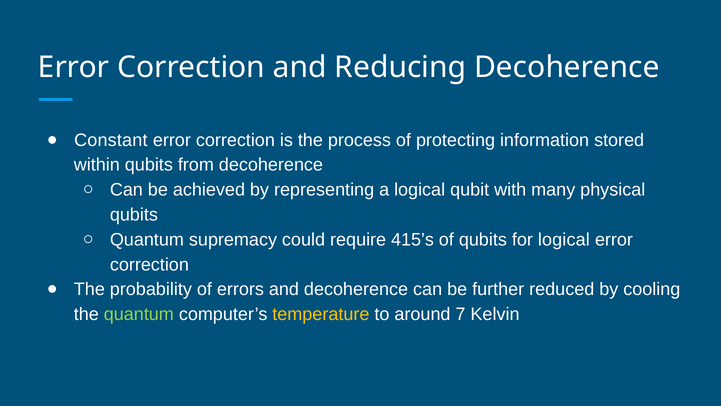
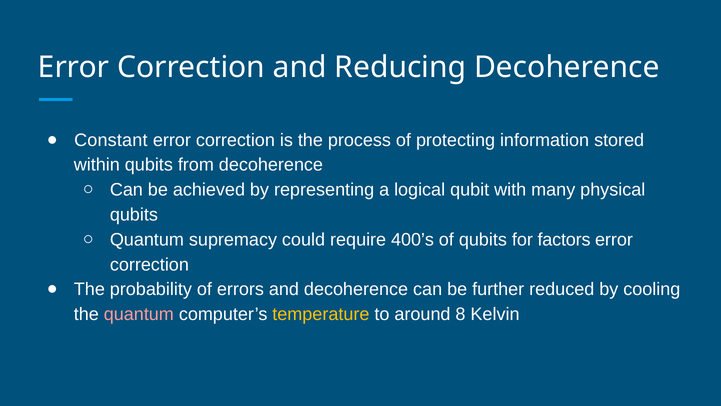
415’s: 415’s -> 400’s
for logical: logical -> factors
quantum at (139, 314) colour: light green -> pink
7: 7 -> 8
